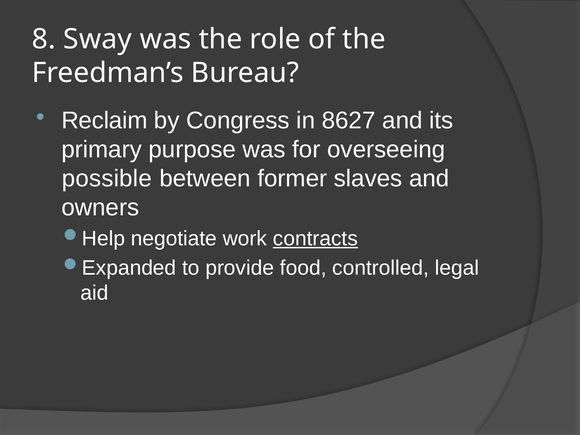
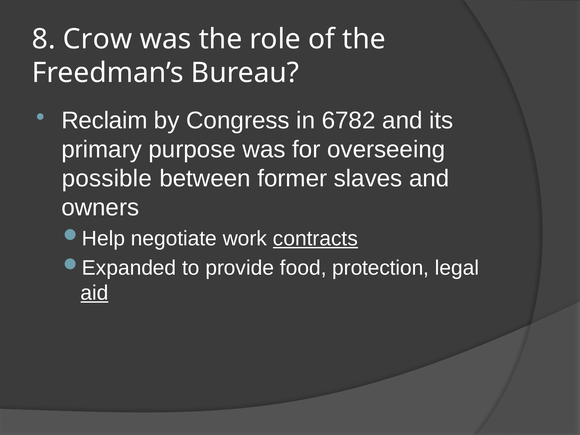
Sway: Sway -> Crow
8627: 8627 -> 6782
controlled: controlled -> protection
aid underline: none -> present
